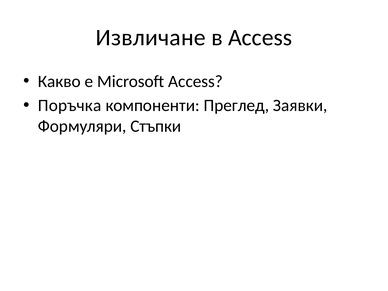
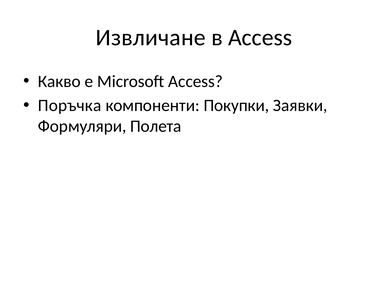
Преглед: Преглед -> Покупки
Стъпки: Стъпки -> Полета
